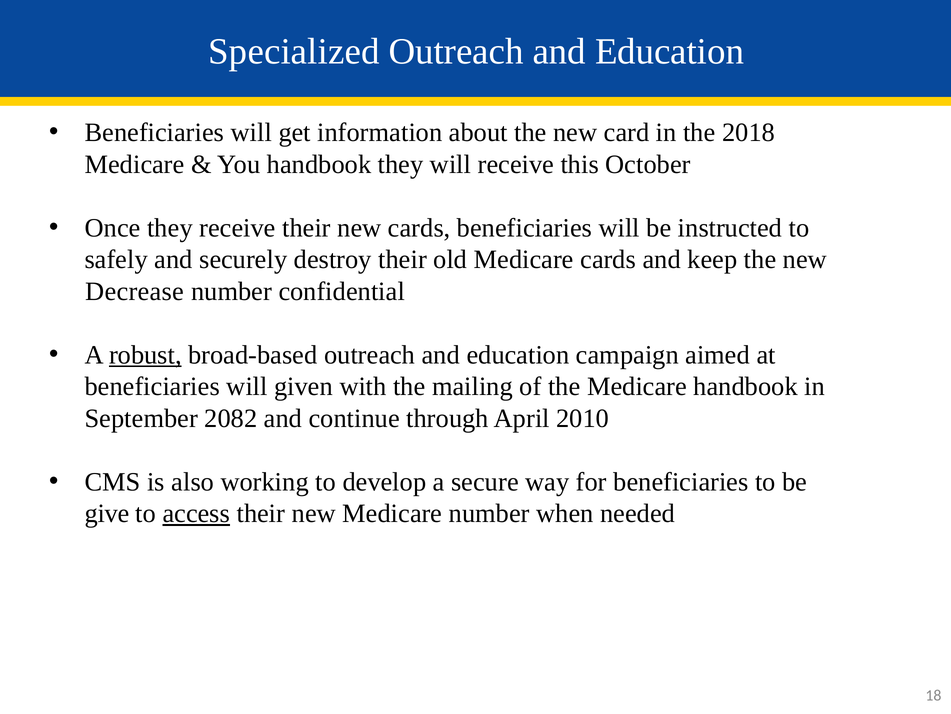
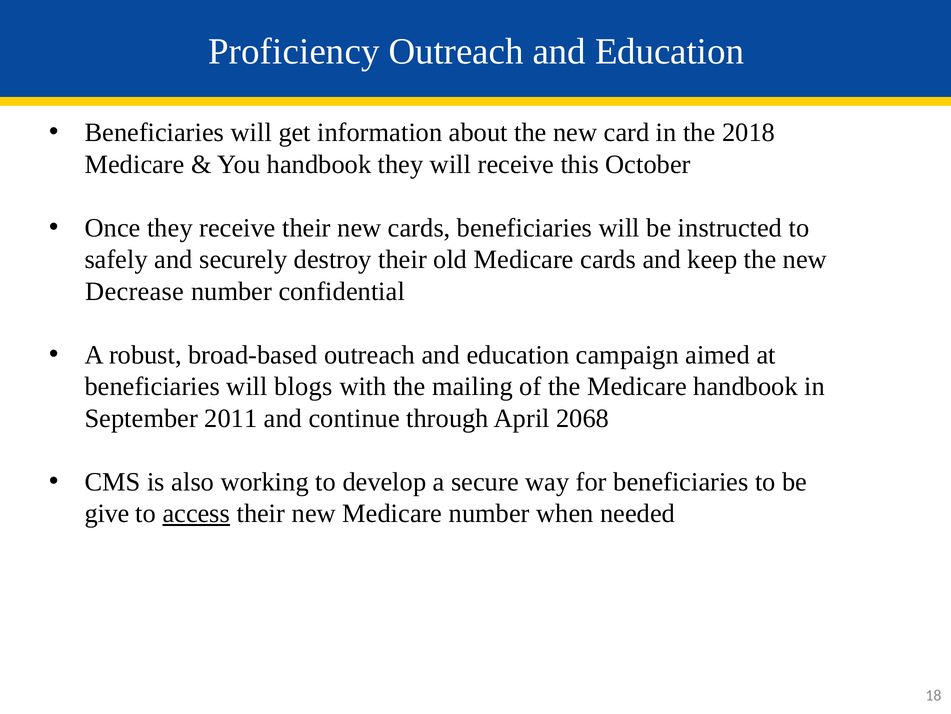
Specialized: Specialized -> Proficiency
robust underline: present -> none
given: given -> blogs
2082: 2082 -> 2011
2010: 2010 -> 2068
